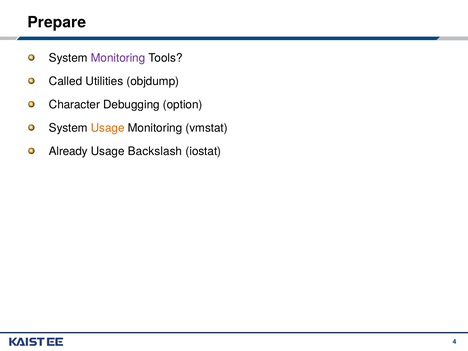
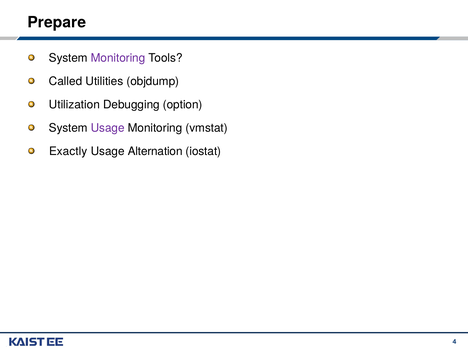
Character: Character -> Utilization
Usage at (108, 128) colour: orange -> purple
Already: Already -> Exactly
Backslash: Backslash -> Alternation
